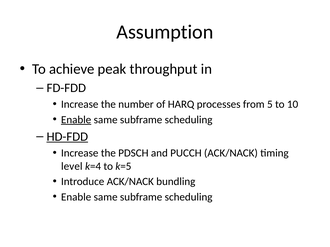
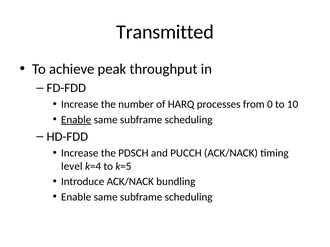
Assumption: Assumption -> Transmitted
5: 5 -> 0
HD-FDD underline: present -> none
